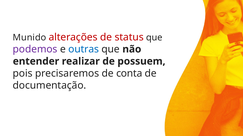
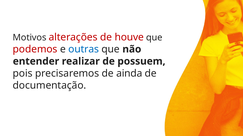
Munido: Munido -> Motivos
status: status -> houve
podemos colour: purple -> red
conta: conta -> ainda
